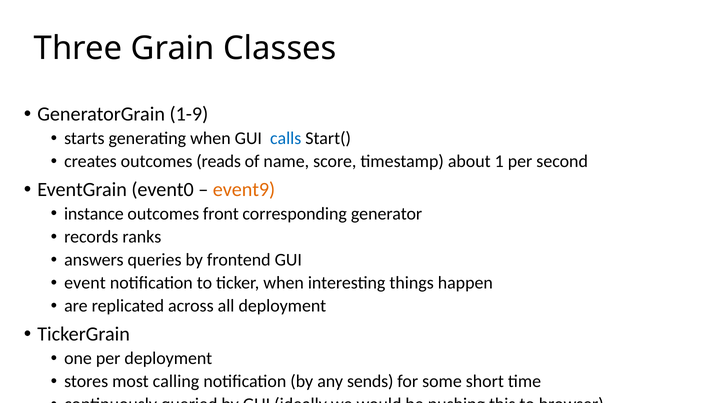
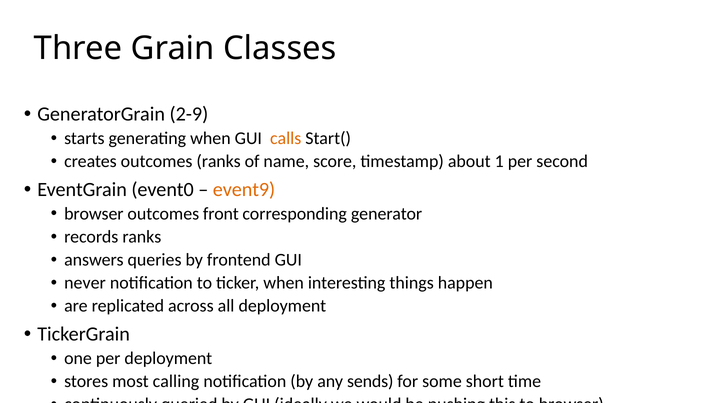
1-9: 1-9 -> 2-9
calls colour: blue -> orange
outcomes reads: reads -> ranks
instance at (94, 214): instance -> browser
event: event -> never
